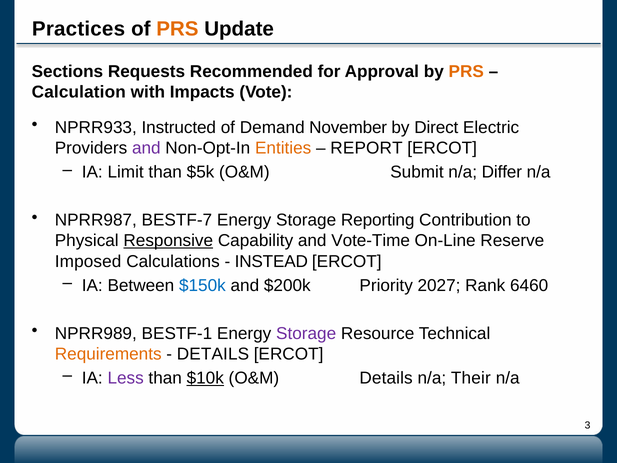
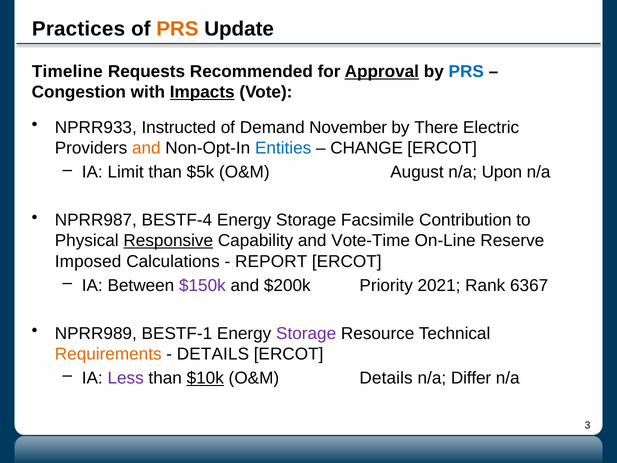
Sections: Sections -> Timeline
Approval underline: none -> present
PRS at (466, 72) colour: orange -> blue
Calculation: Calculation -> Congestion
Impacts underline: none -> present
Direct: Direct -> There
and at (146, 148) colour: purple -> orange
Entities colour: orange -> blue
REPORT: REPORT -> CHANGE
Submit: Submit -> August
Differ: Differ -> Upon
BESTF-7: BESTF-7 -> BESTF-4
Reporting: Reporting -> Facsimile
INSTEAD: INSTEAD -> REPORT
$150k colour: blue -> purple
2027: 2027 -> 2021
6460: 6460 -> 6367
Their: Their -> Differ
